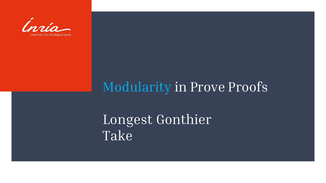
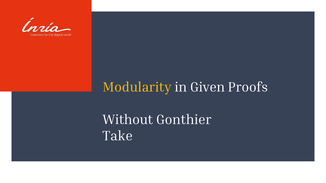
Modularity colour: light blue -> yellow
Prove: Prove -> Given
Longest: Longest -> Without
